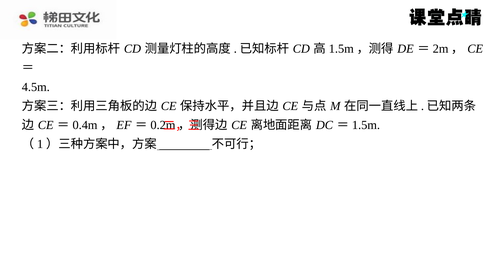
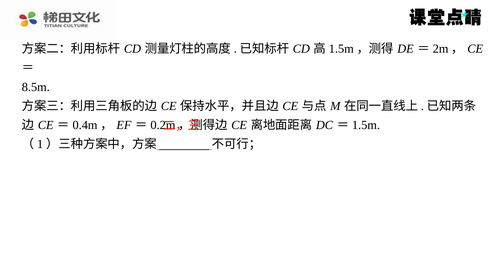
4.5m: 4.5m -> 8.5m
